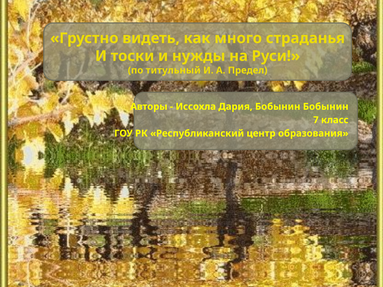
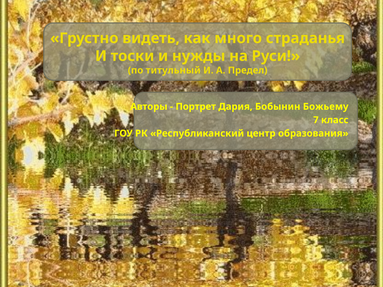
Иссохла: Иссохла -> Портрет
Бобынин Бобынин: Бобынин -> Божьему
